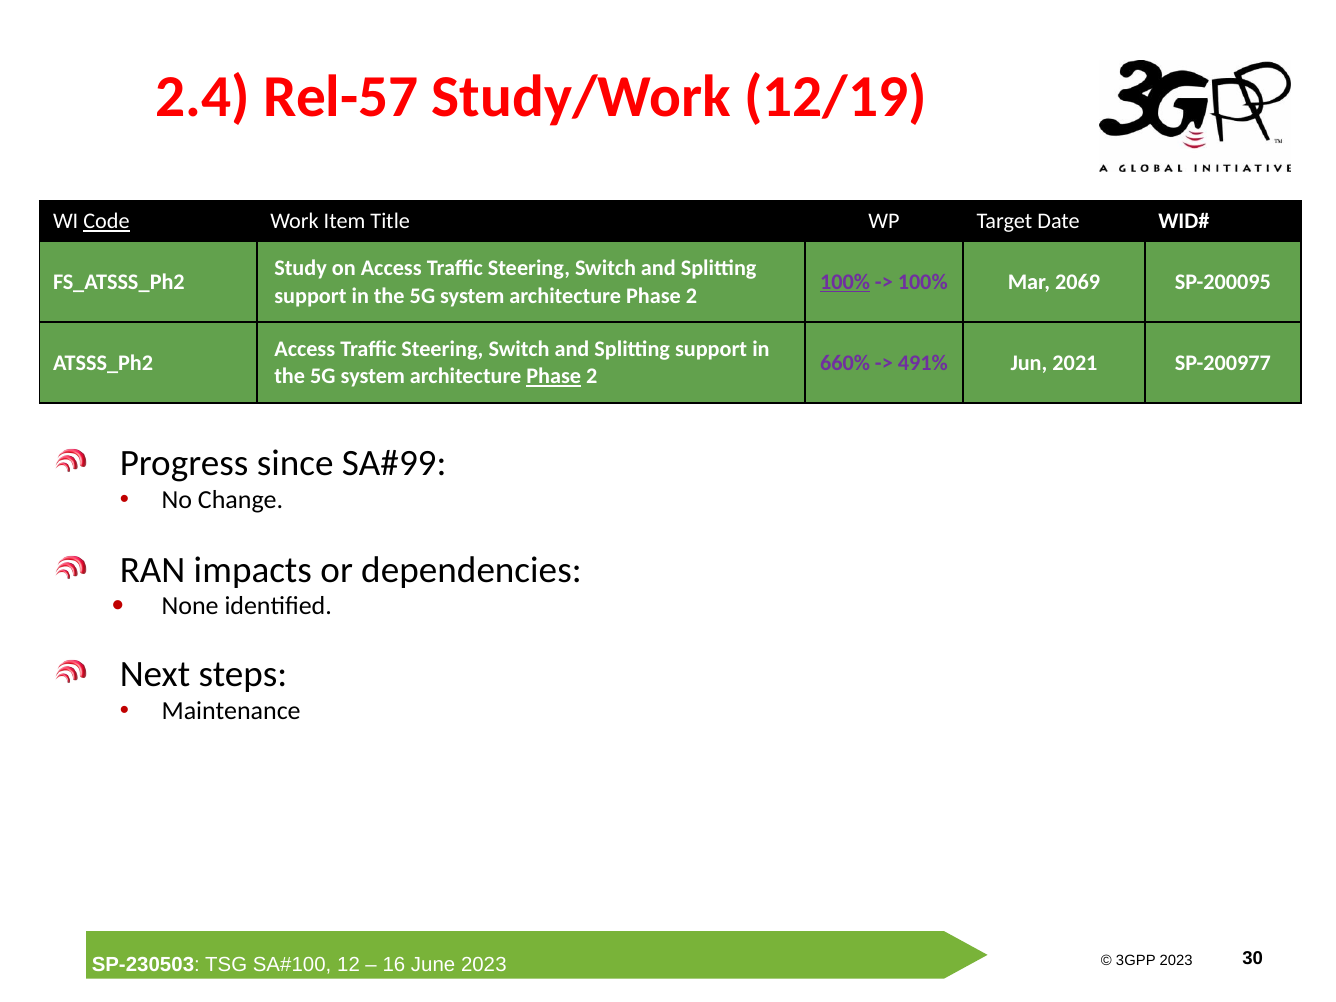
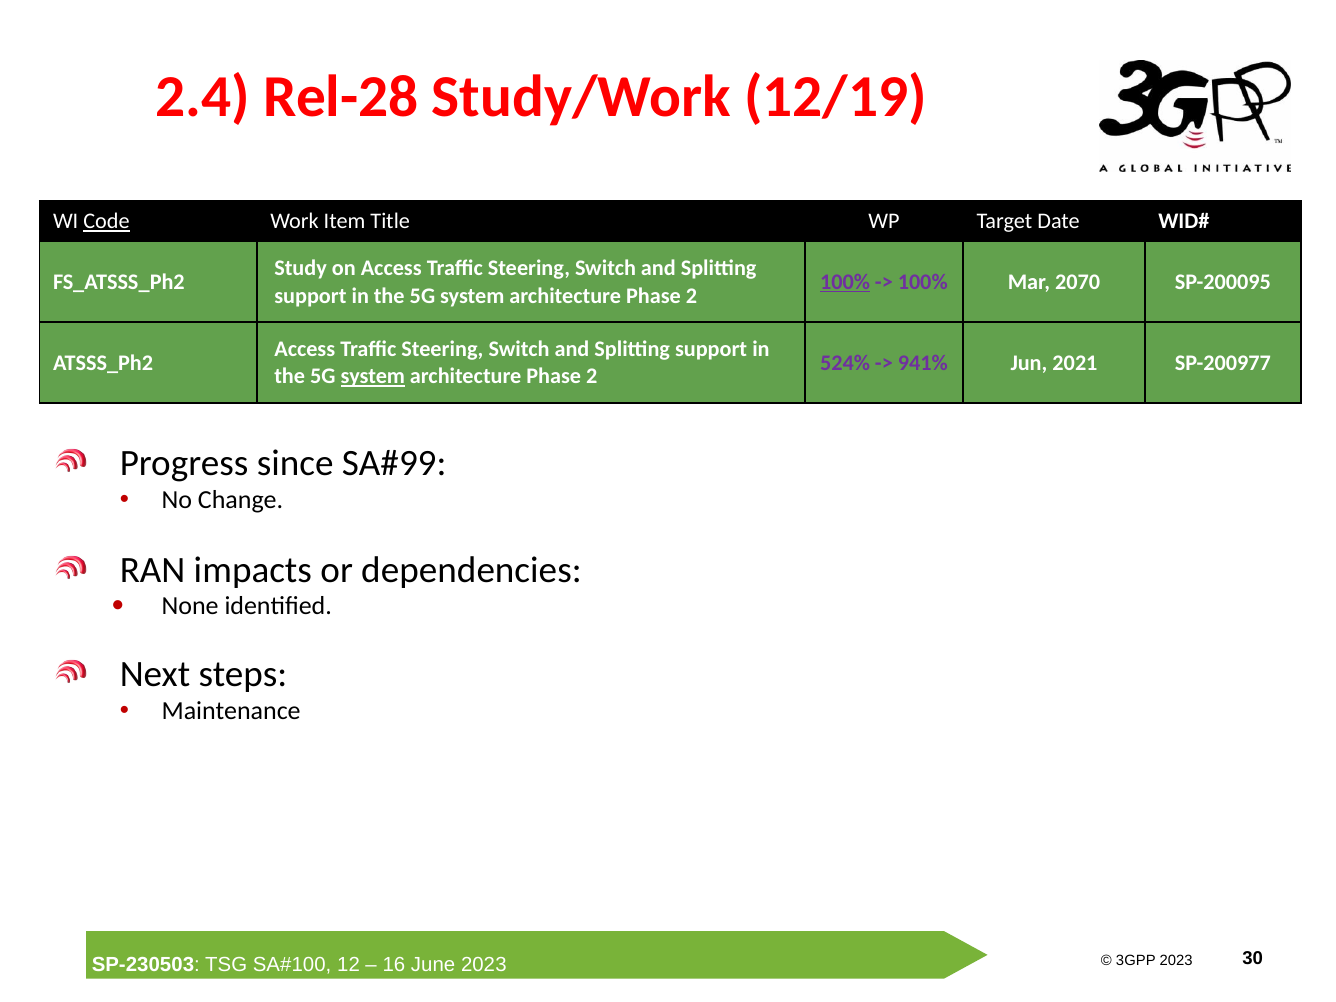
Rel-57: Rel-57 -> Rel-28
2069: 2069 -> 2070
660%: 660% -> 524%
491%: 491% -> 941%
system at (373, 376) underline: none -> present
Phase at (554, 376) underline: present -> none
